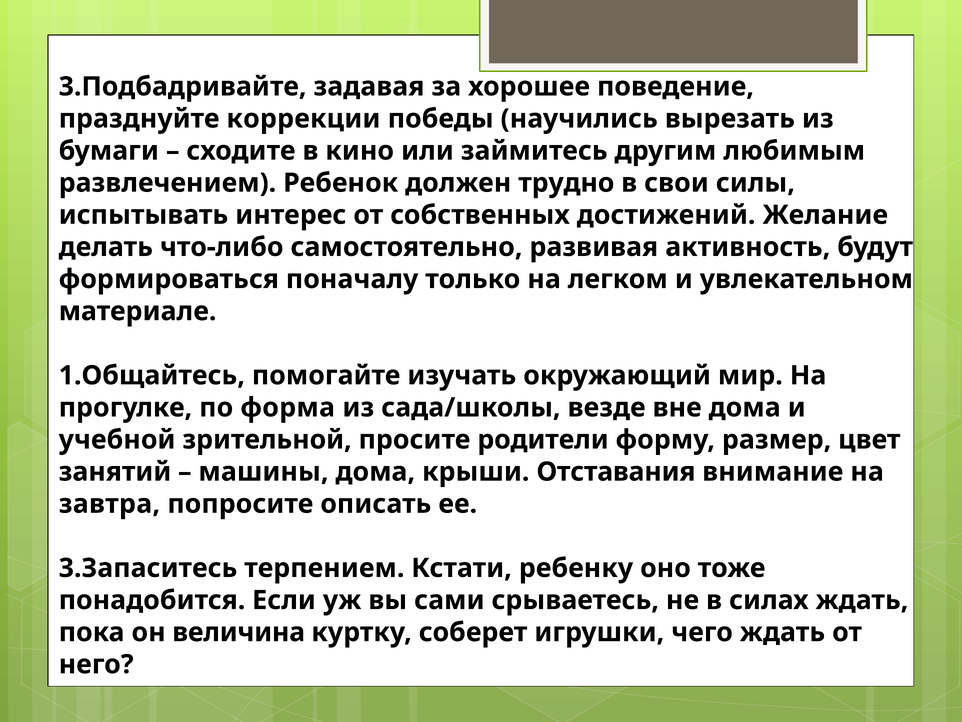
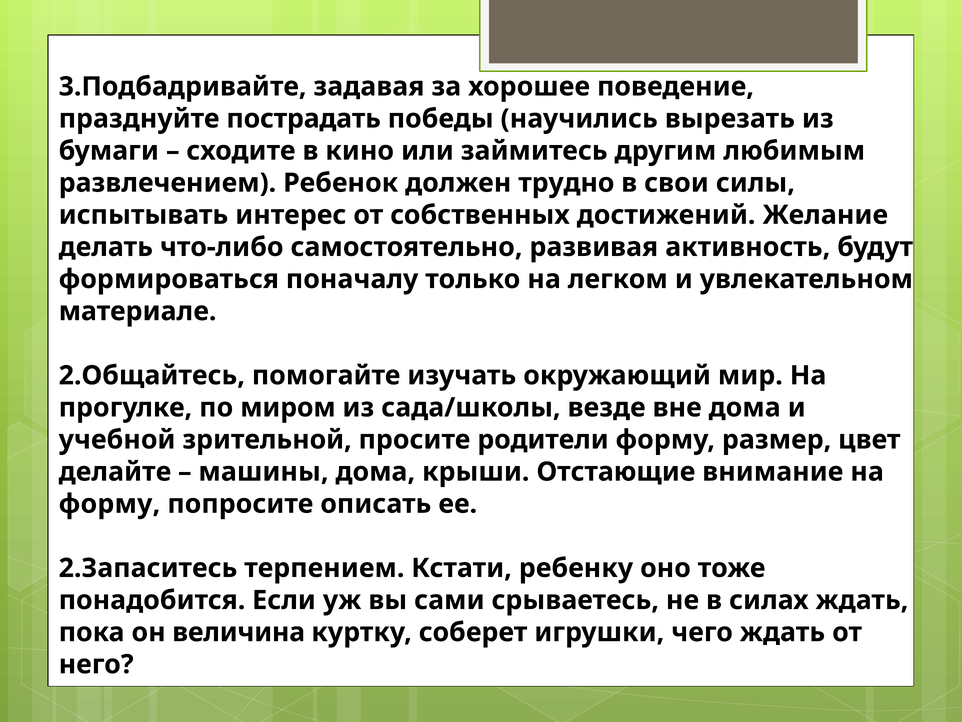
коррекции: коррекции -> пострадать
1.Общайтесь: 1.Общайтесь -> 2.Общайтесь
форма: форма -> миром
занятий: занятий -> делайте
Отставания: Отставания -> Отстающие
завтра at (109, 504): завтра -> форму
3.Запаситесь: 3.Запаситесь -> 2.Запаситесь
